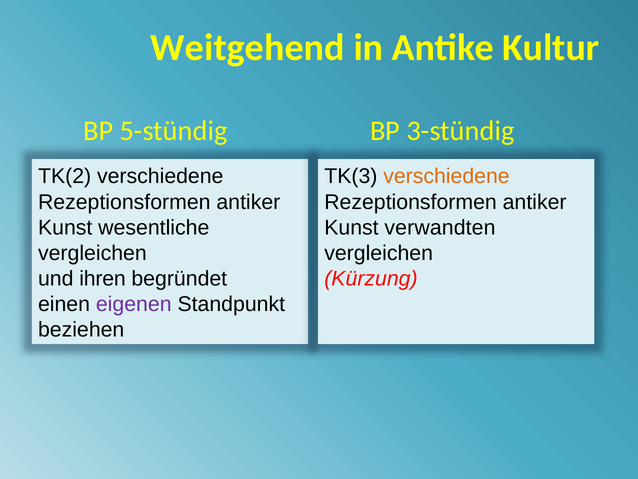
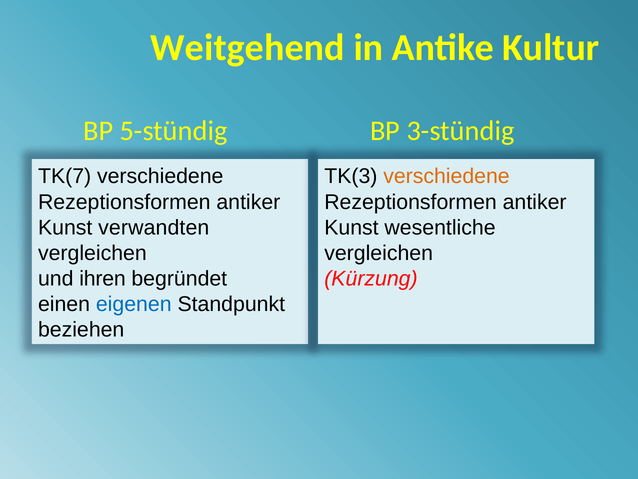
TK(2: TK(2 -> TK(7
wesentliche: wesentliche -> verwandten
verwandten: verwandten -> wesentliche
eigenen colour: purple -> blue
